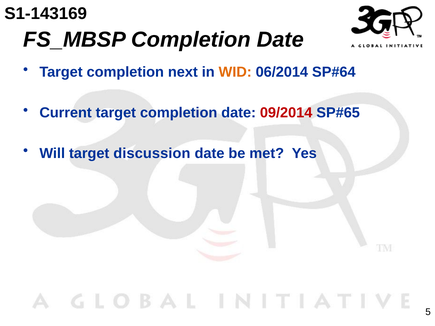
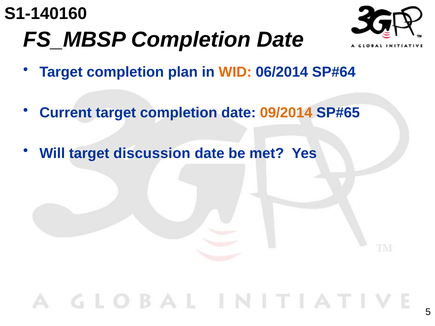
S1-143169: S1-143169 -> S1-140160
next: next -> plan
09/2014 colour: red -> orange
